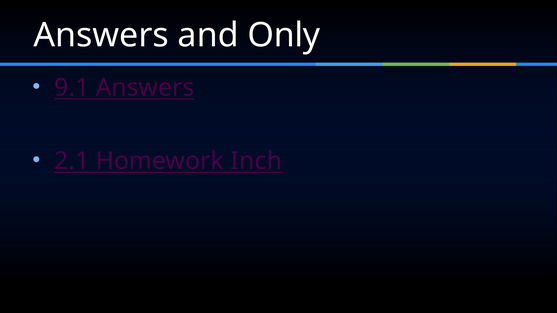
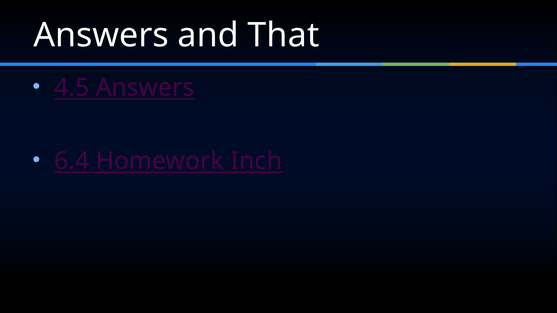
Only: Only -> That
9.1: 9.1 -> 4.5
2.1: 2.1 -> 6.4
